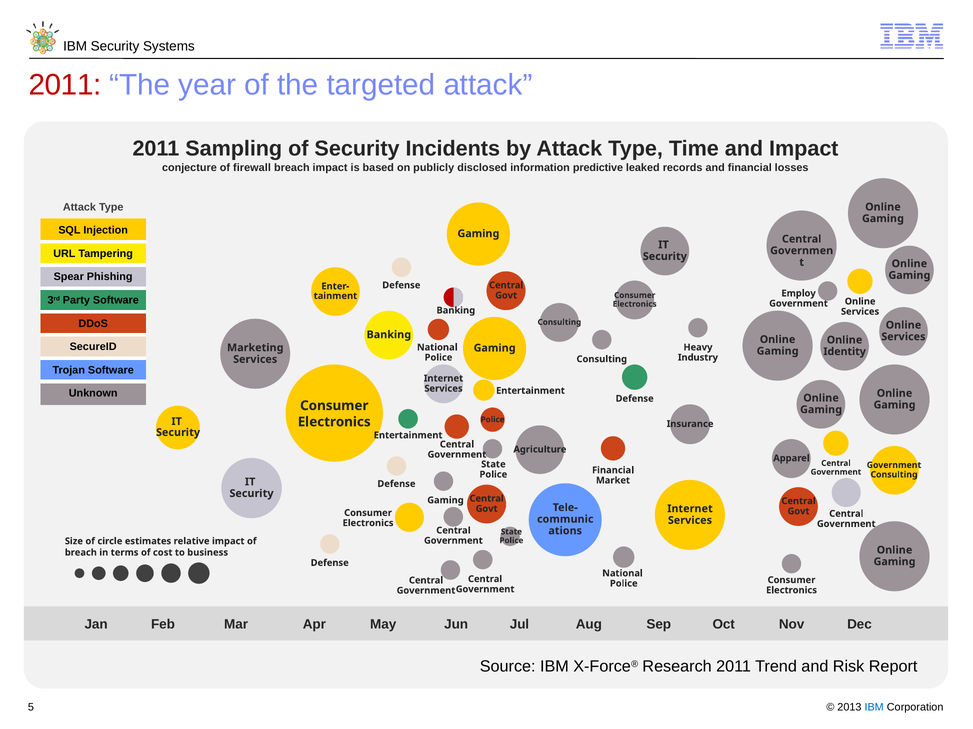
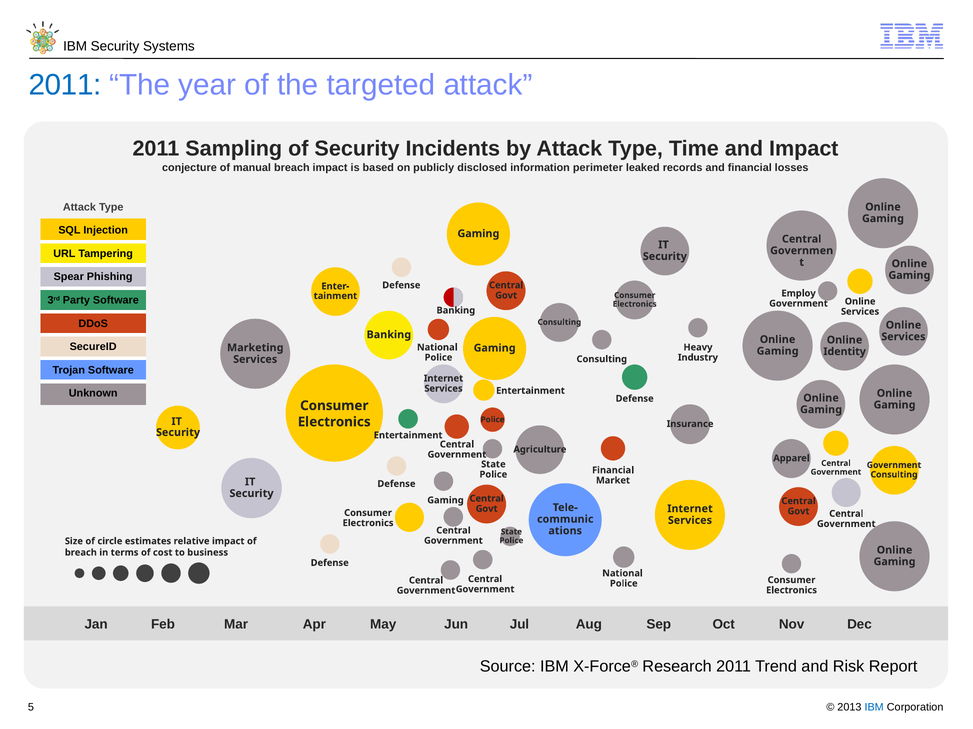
2011 at (65, 85) colour: red -> blue
firewall: firewall -> manual
predictive: predictive -> perimeter
